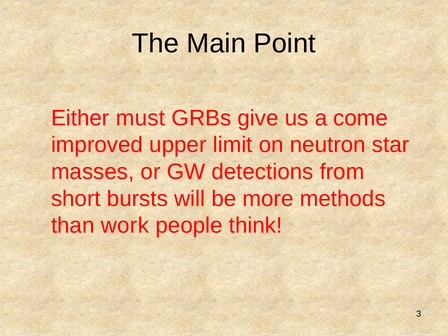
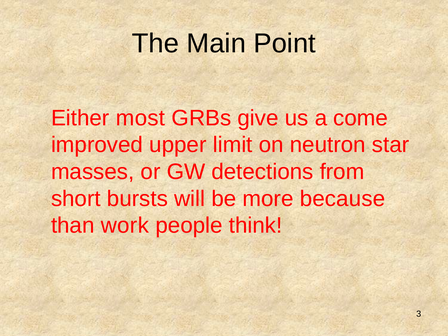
must: must -> most
methods: methods -> because
